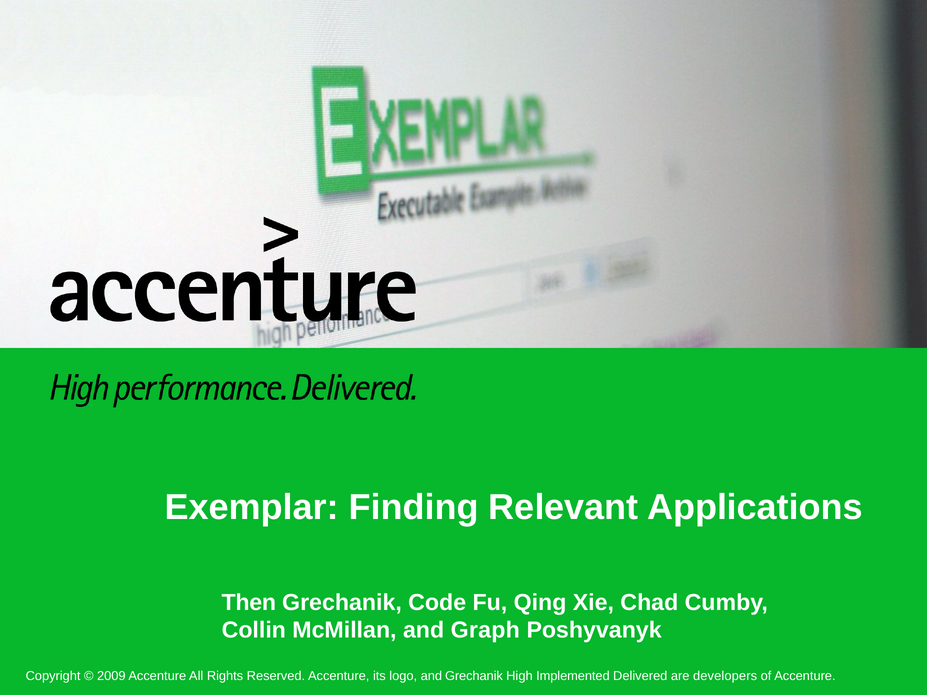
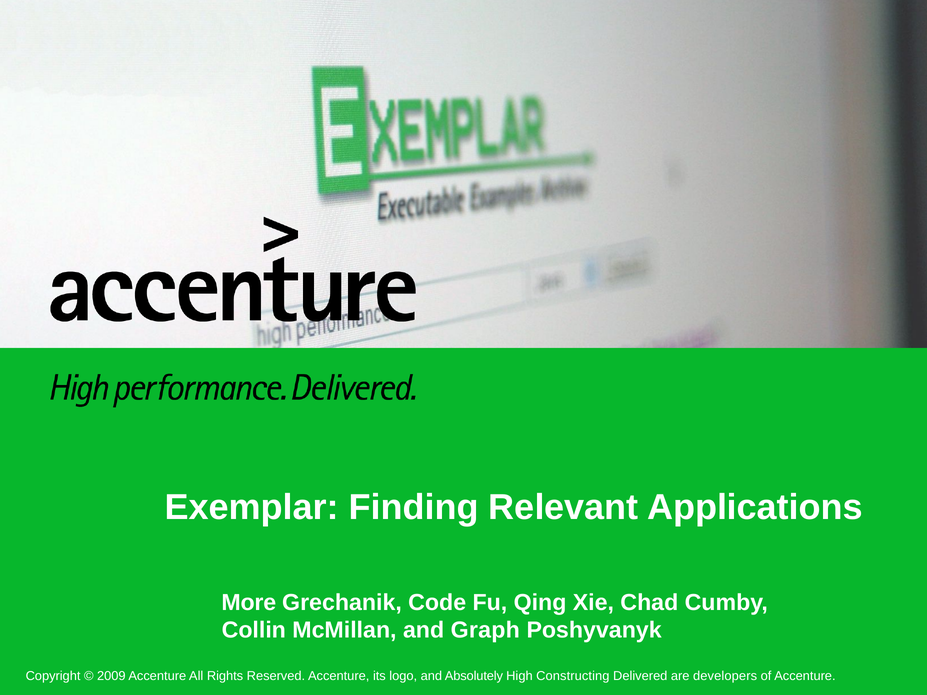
Then: Then -> More
and Grechanik: Grechanik -> Absolutely
Implemented: Implemented -> Constructing
